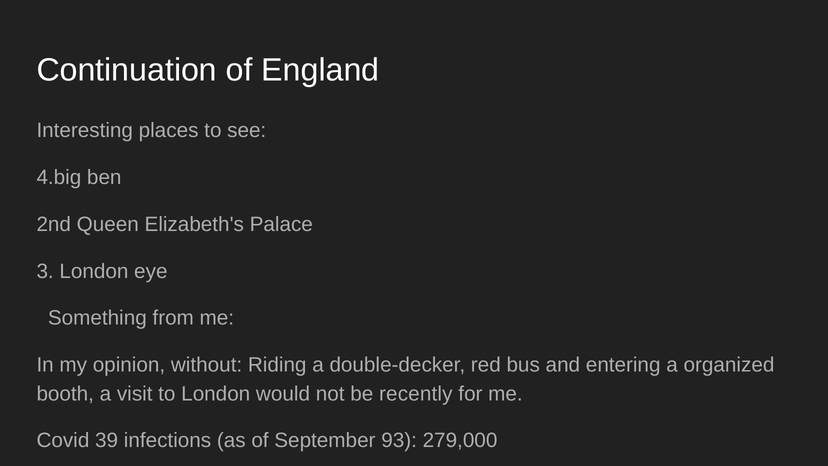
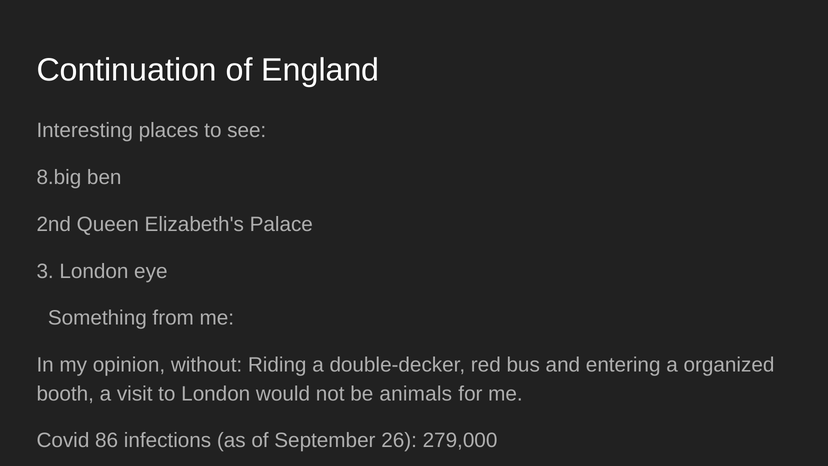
4.big: 4.big -> 8.big
recently: recently -> animals
39: 39 -> 86
93: 93 -> 26
